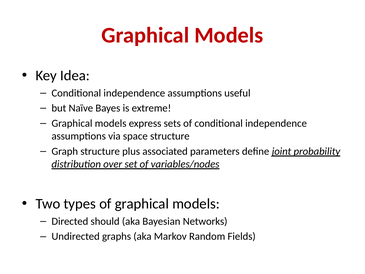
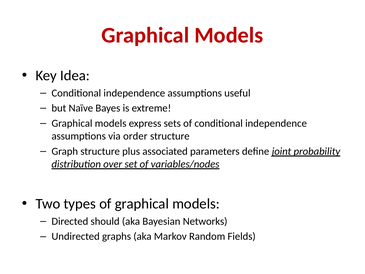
space: space -> order
